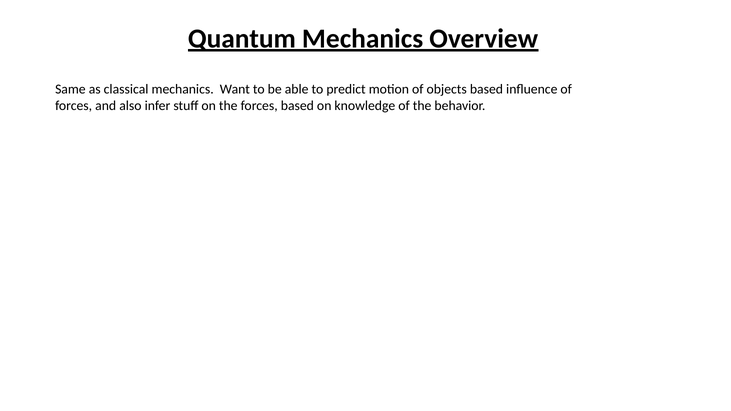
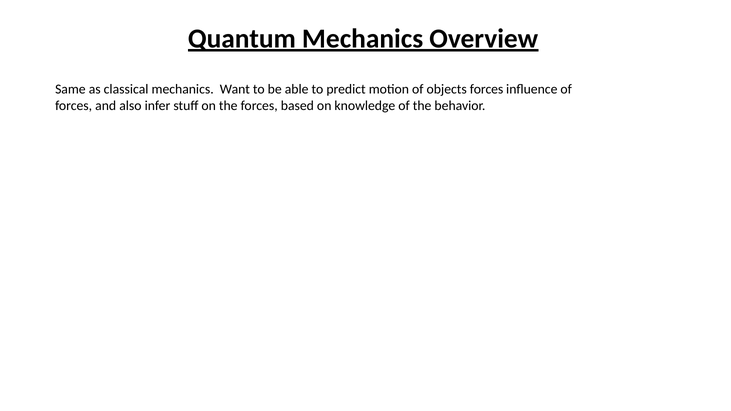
objects based: based -> forces
